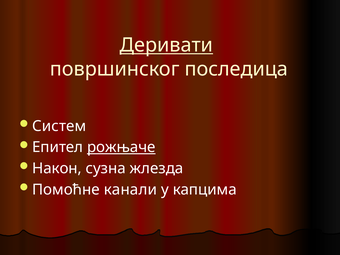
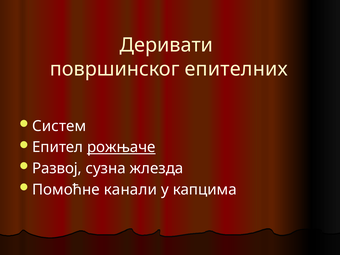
Деривати underline: present -> none
последица: последица -> епителних
Након: Након -> Развој
